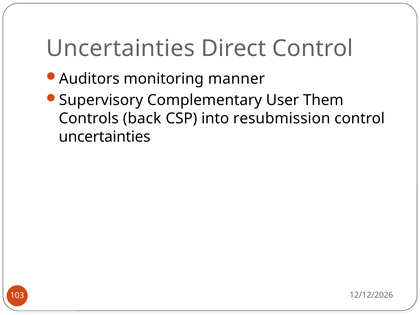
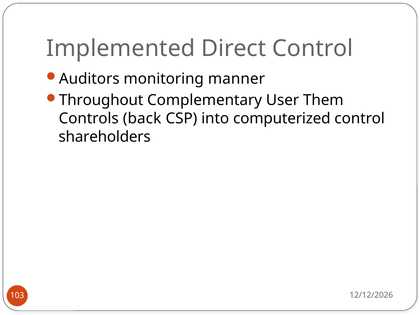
Uncertainties at (121, 49): Uncertainties -> Implemented
Supervisory: Supervisory -> Throughout
resubmission: resubmission -> computerized
uncertainties at (105, 137): uncertainties -> shareholders
